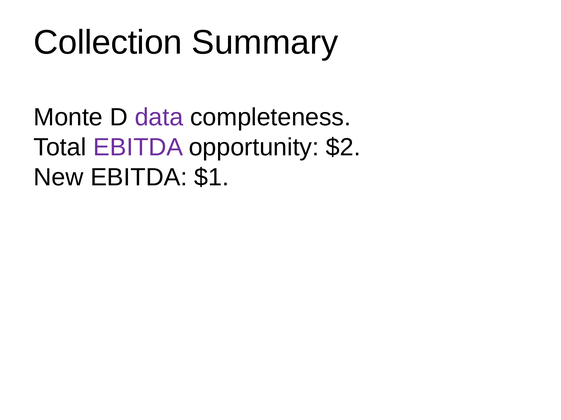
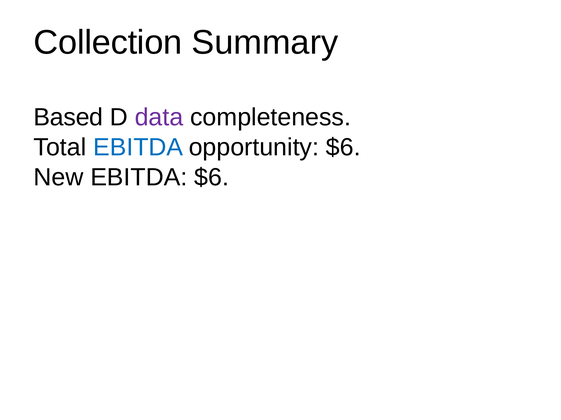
Monte: Monte -> Based
EBITDA at (138, 148) colour: purple -> blue
opportunity $2: $2 -> $6
EBITDA $1: $1 -> $6
